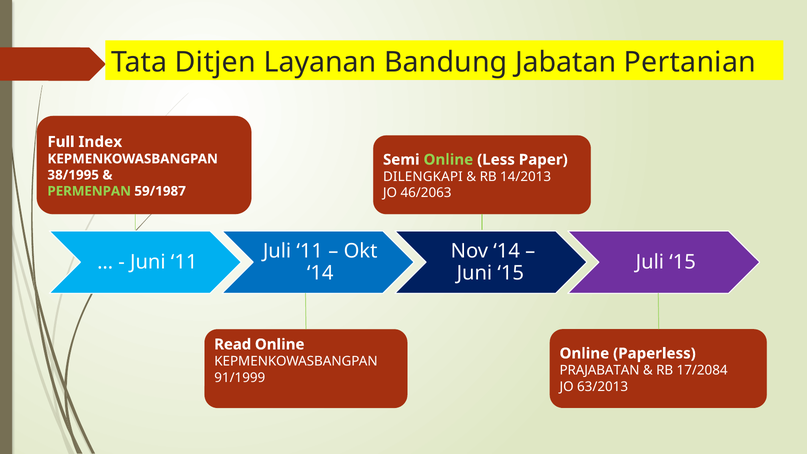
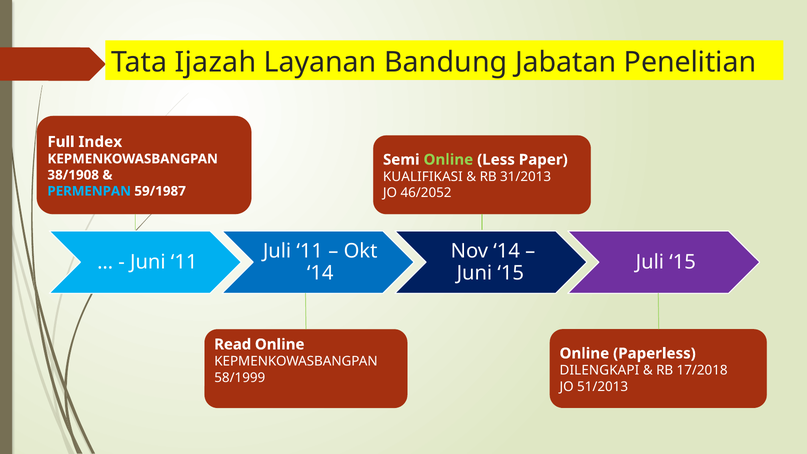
Ditjen: Ditjen -> Ijazah
Pertanian: Pertanian -> Penelitian
38/1995: 38/1995 -> 38/1908
DILENGKAPI: DILENGKAPI -> KUALIFIKASI
14/2013: 14/2013 -> 31/2013
PERMENPAN colour: light green -> light blue
46/2063: 46/2063 -> 46/2052
PRAJABATAN: PRAJABATAN -> DILENGKAPI
17/2084: 17/2084 -> 17/2018
91/1999: 91/1999 -> 58/1999
63/2013: 63/2013 -> 51/2013
